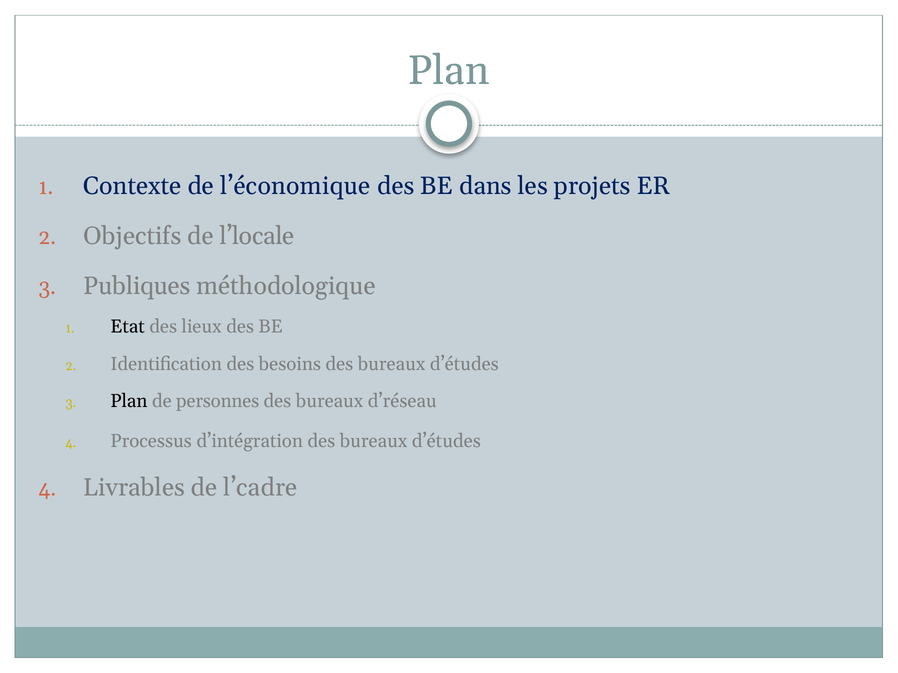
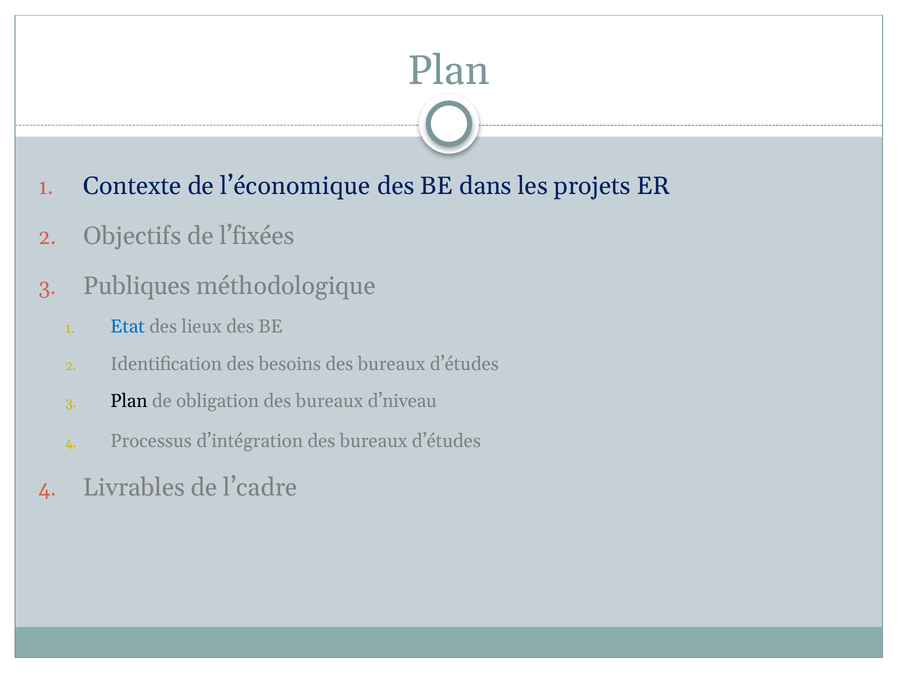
l’locale: l’locale -> l’fixées
Etat colour: black -> blue
personnes: personnes -> obligation
d’réseau: d’réseau -> d’niveau
